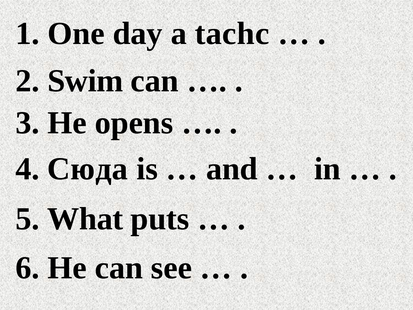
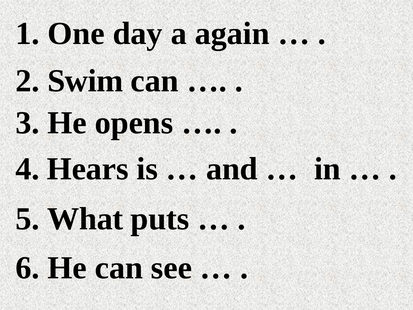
tachc: tachc -> again
Сюда: Сюда -> Hears
